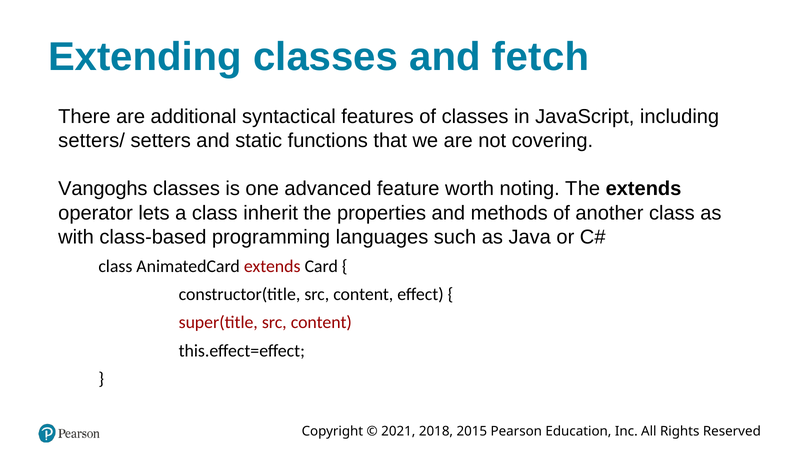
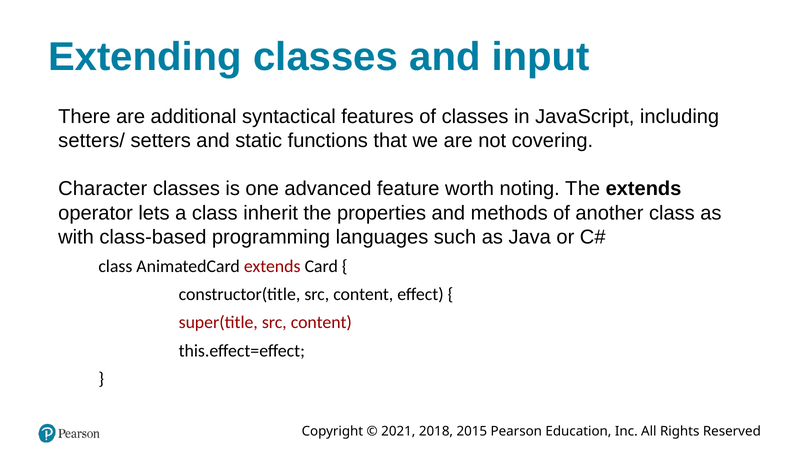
fetch: fetch -> input
Vangoghs: Vangoghs -> Character
